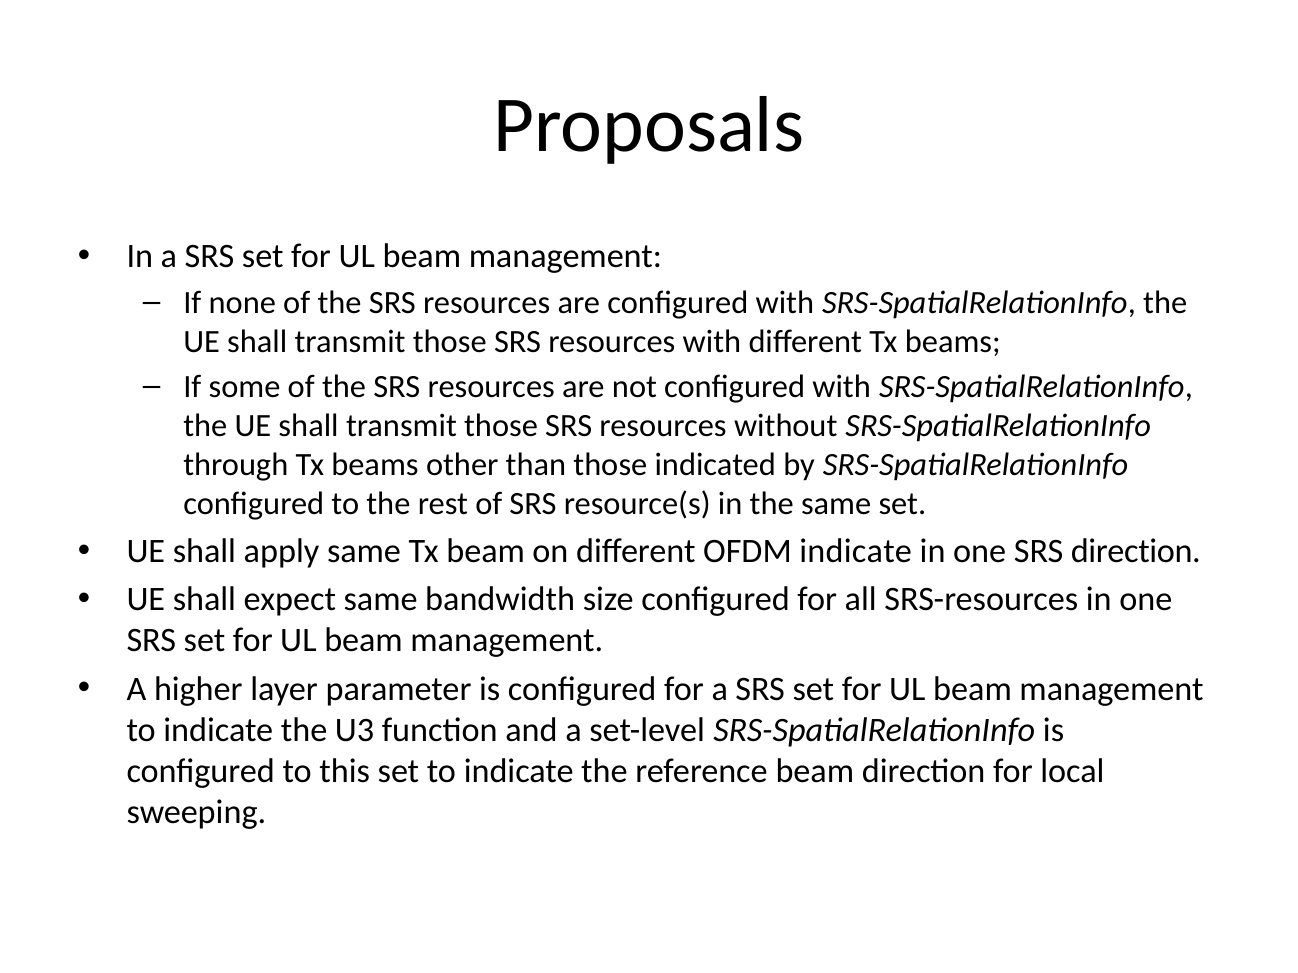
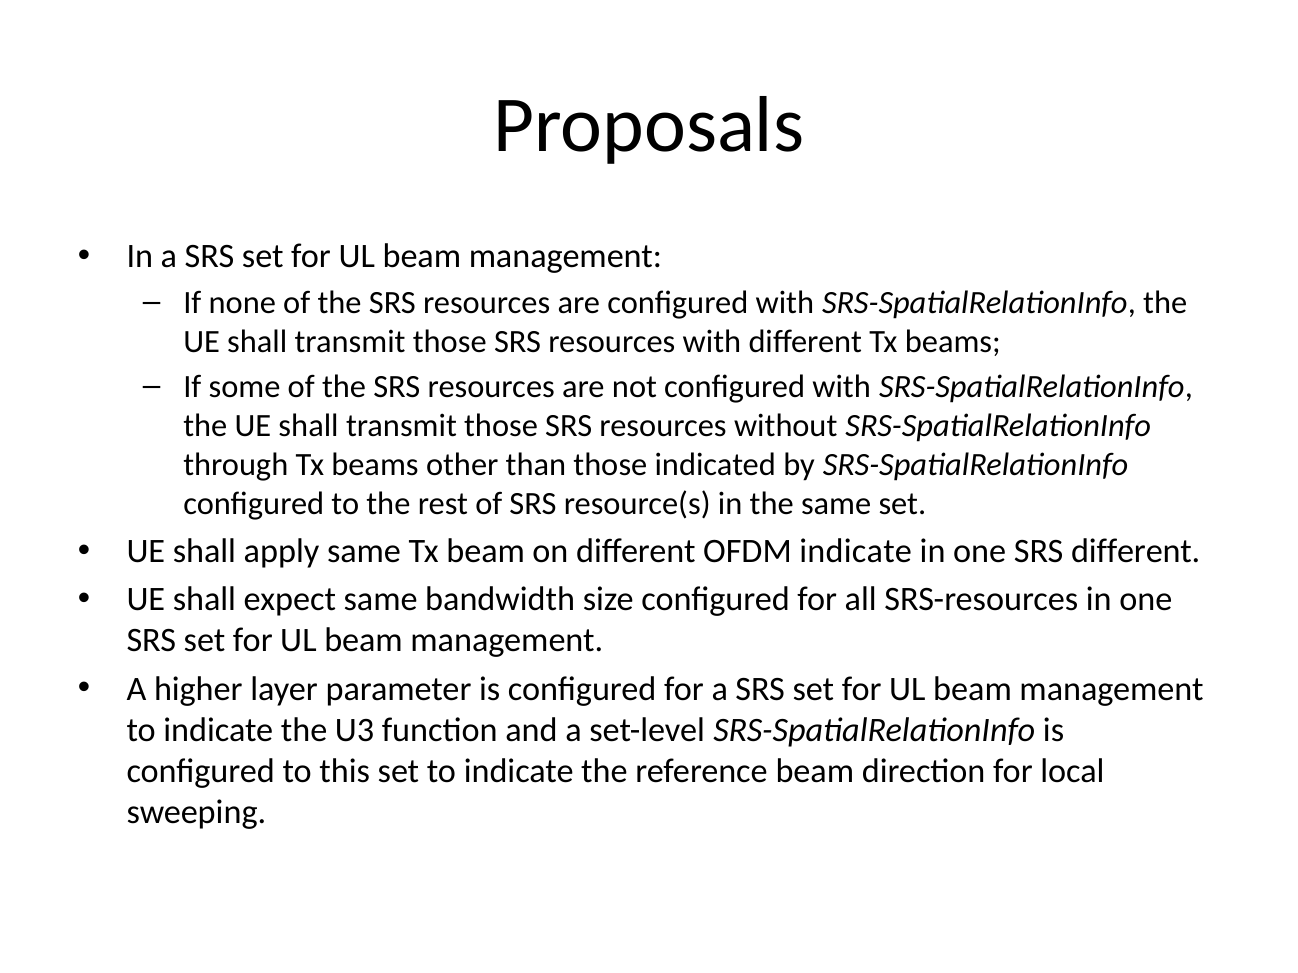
SRS direction: direction -> different
